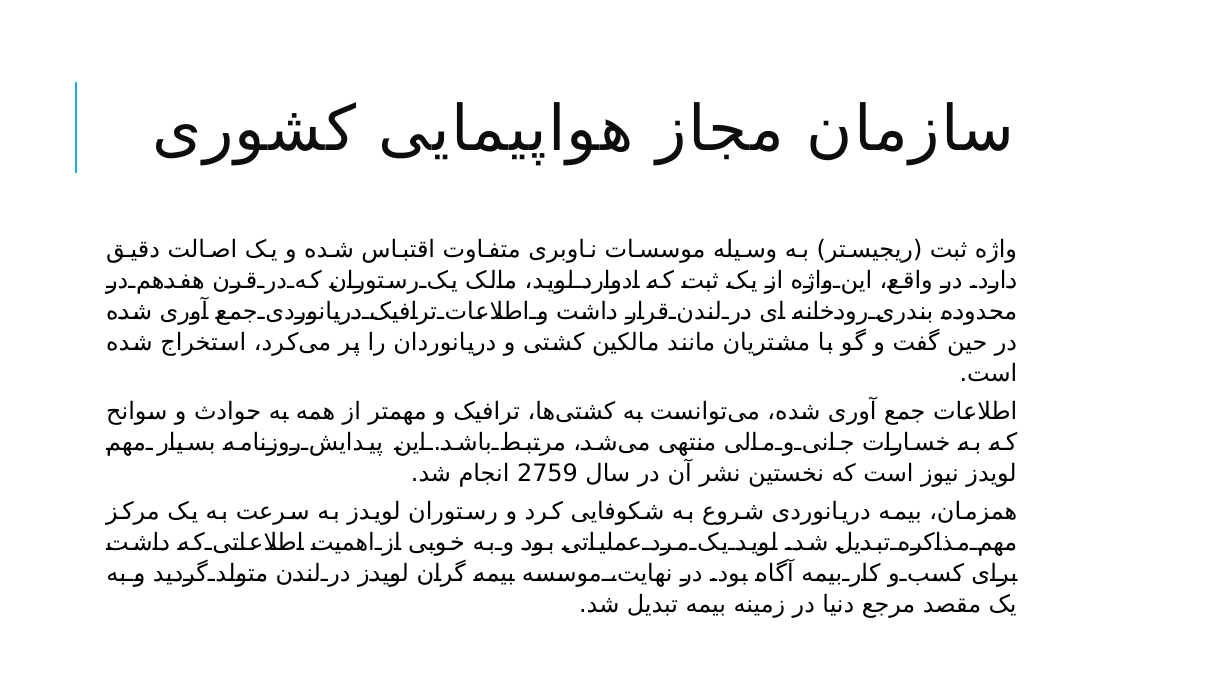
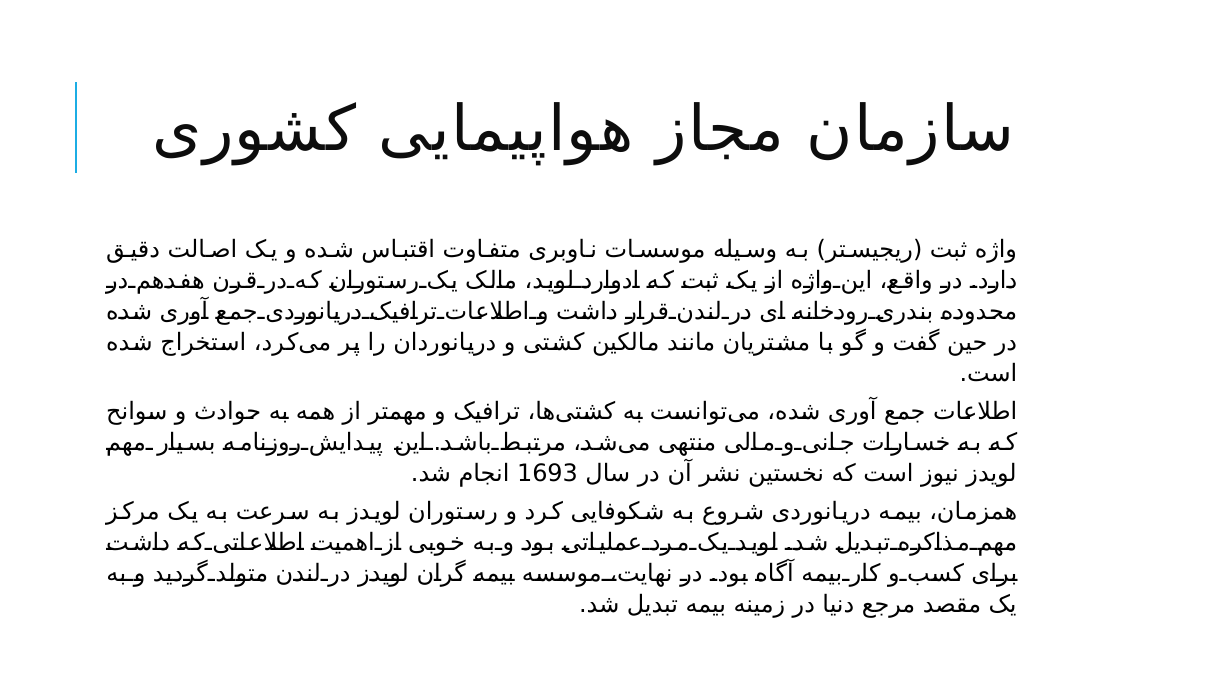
2759: 2759 -> 1693
